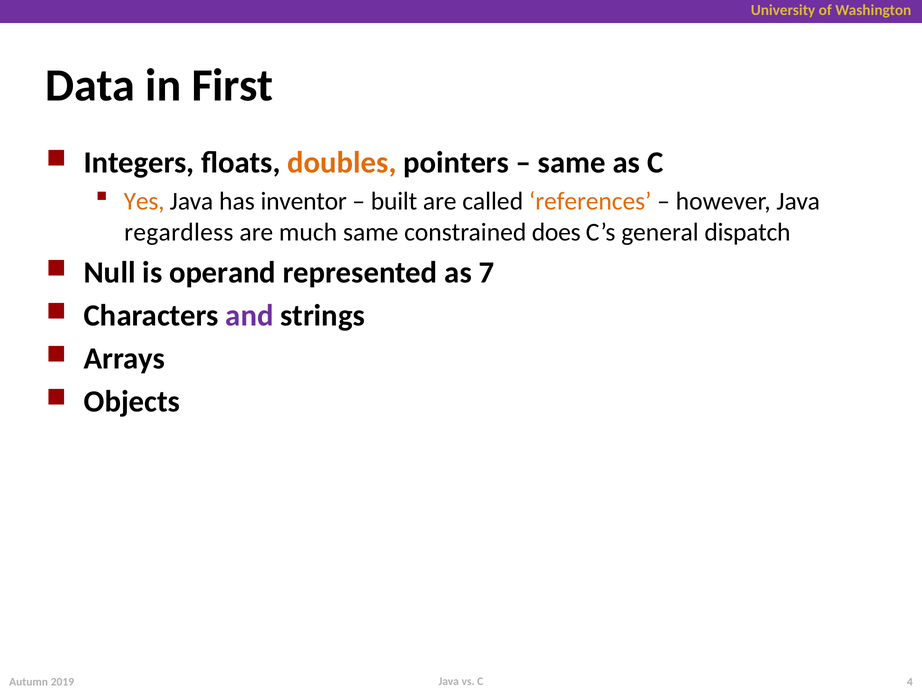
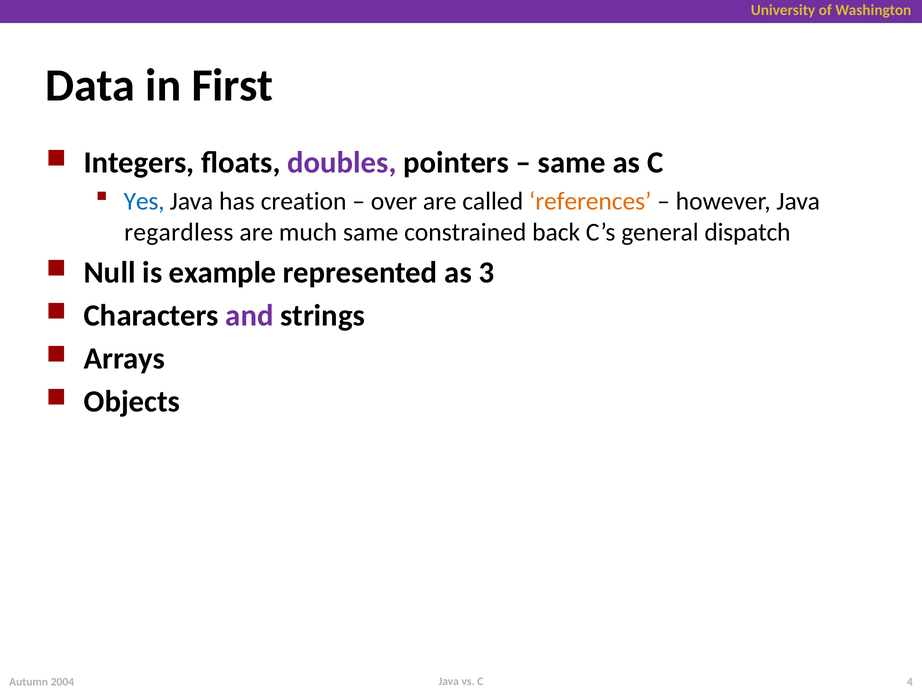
doubles colour: orange -> purple
Yes colour: orange -> blue
inventor: inventor -> creation
built: built -> over
does: does -> back
operand: operand -> example
7: 7 -> 3
2019: 2019 -> 2004
